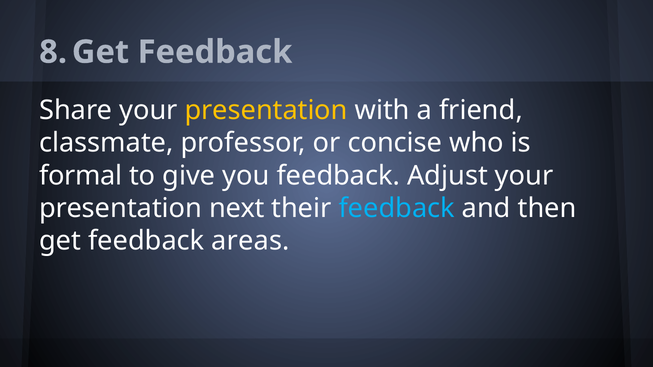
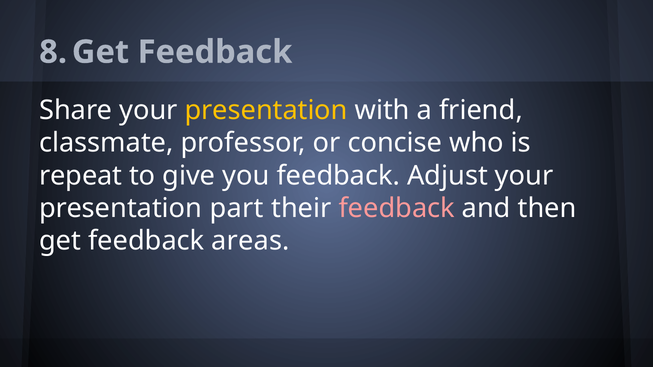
formal: formal -> repeat
next: next -> part
feedback at (397, 208) colour: light blue -> pink
